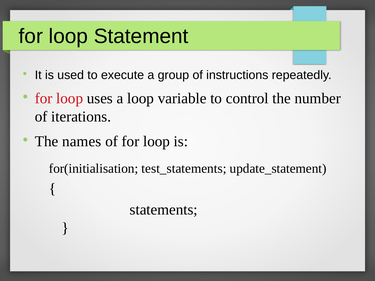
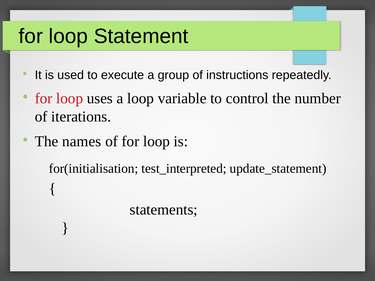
test_statements: test_statements -> test_interpreted
